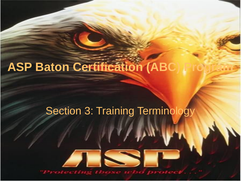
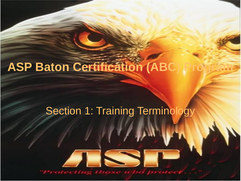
3: 3 -> 1
